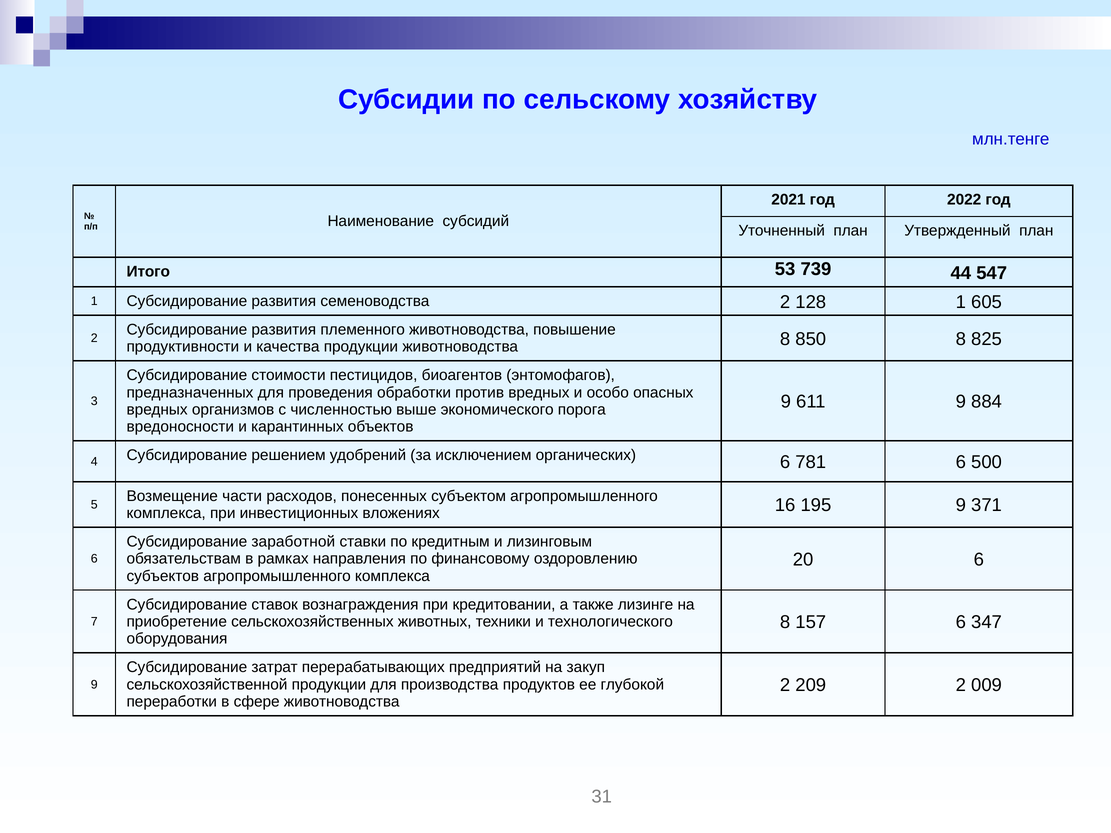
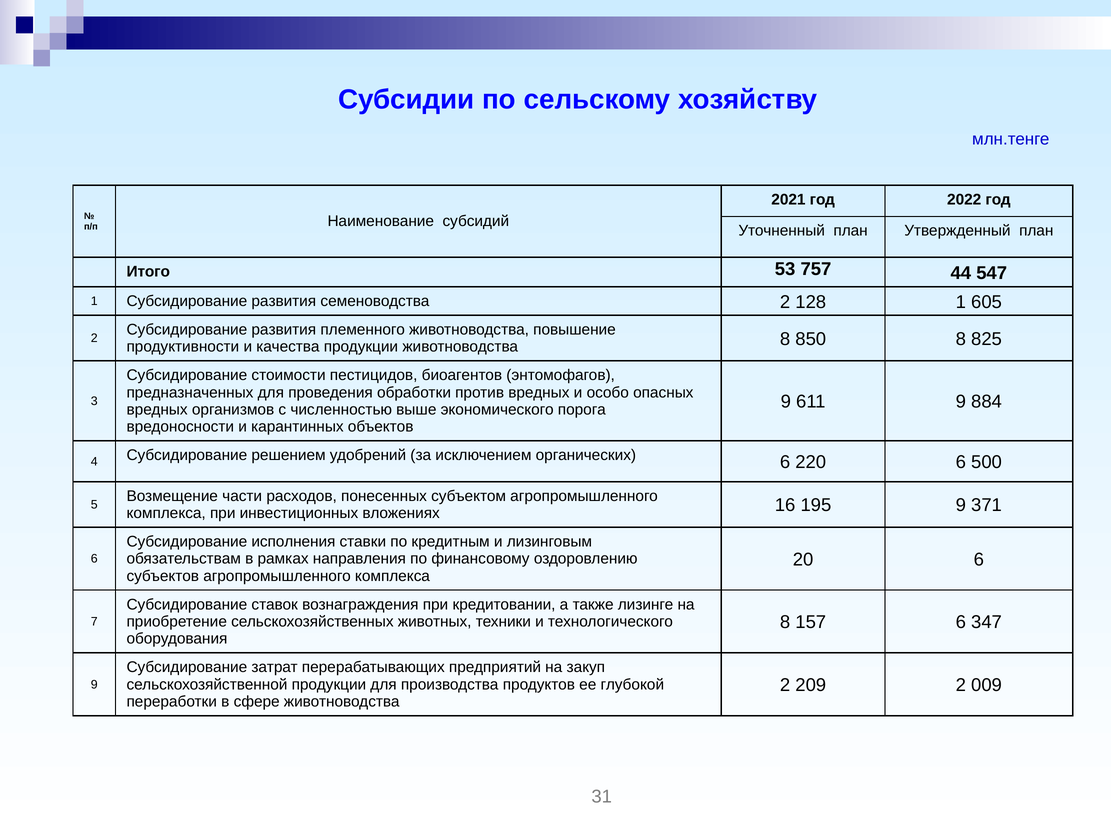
739: 739 -> 757
781: 781 -> 220
заработной: заработной -> исполнения
